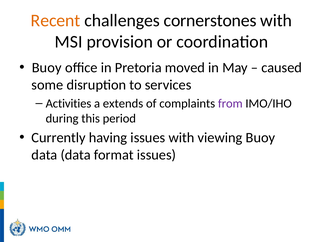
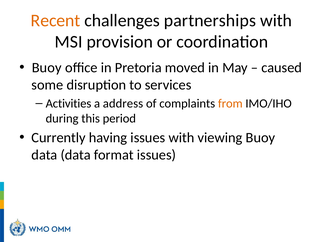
cornerstones: cornerstones -> partnerships
extends: extends -> address
from colour: purple -> orange
